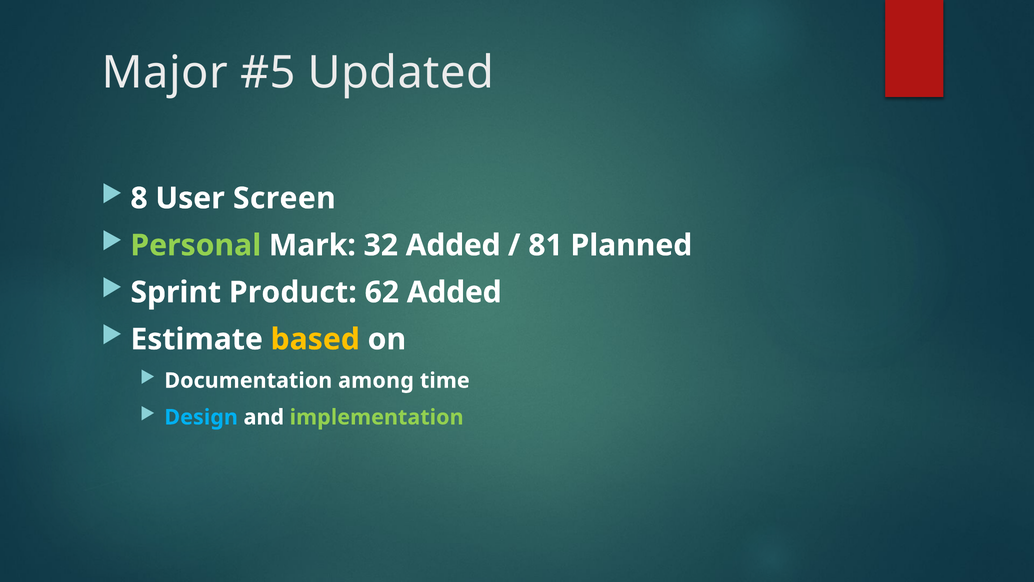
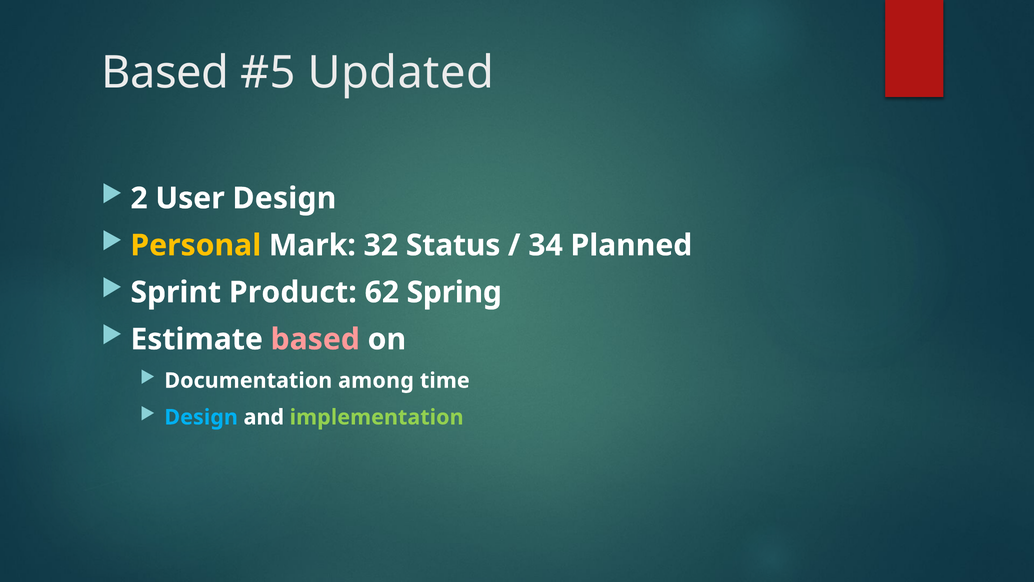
Major at (165, 73): Major -> Based
8: 8 -> 2
User Screen: Screen -> Design
Personal colour: light green -> yellow
32 Added: Added -> Status
81: 81 -> 34
62 Added: Added -> Spring
based at (315, 339) colour: yellow -> pink
